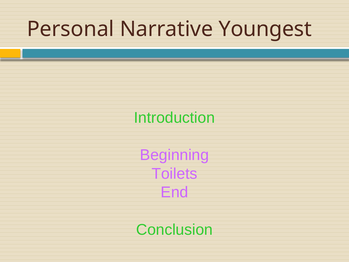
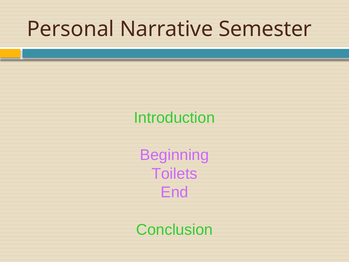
Youngest: Youngest -> Semester
